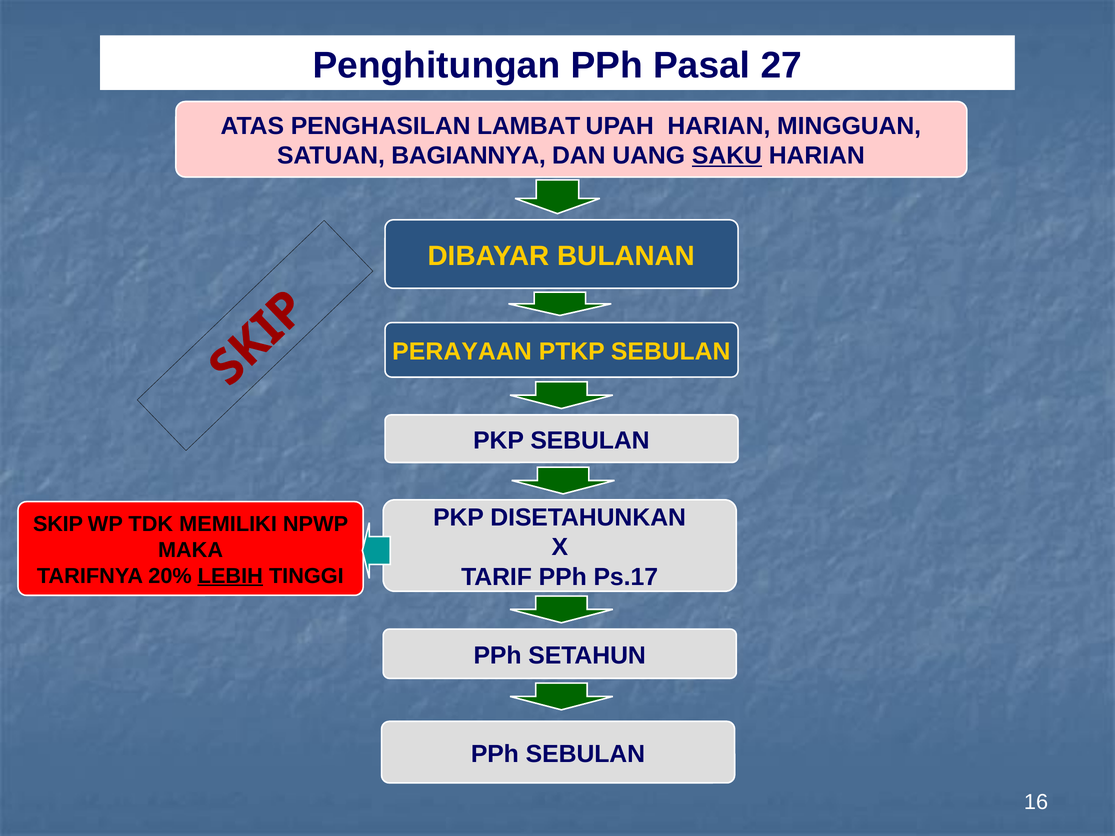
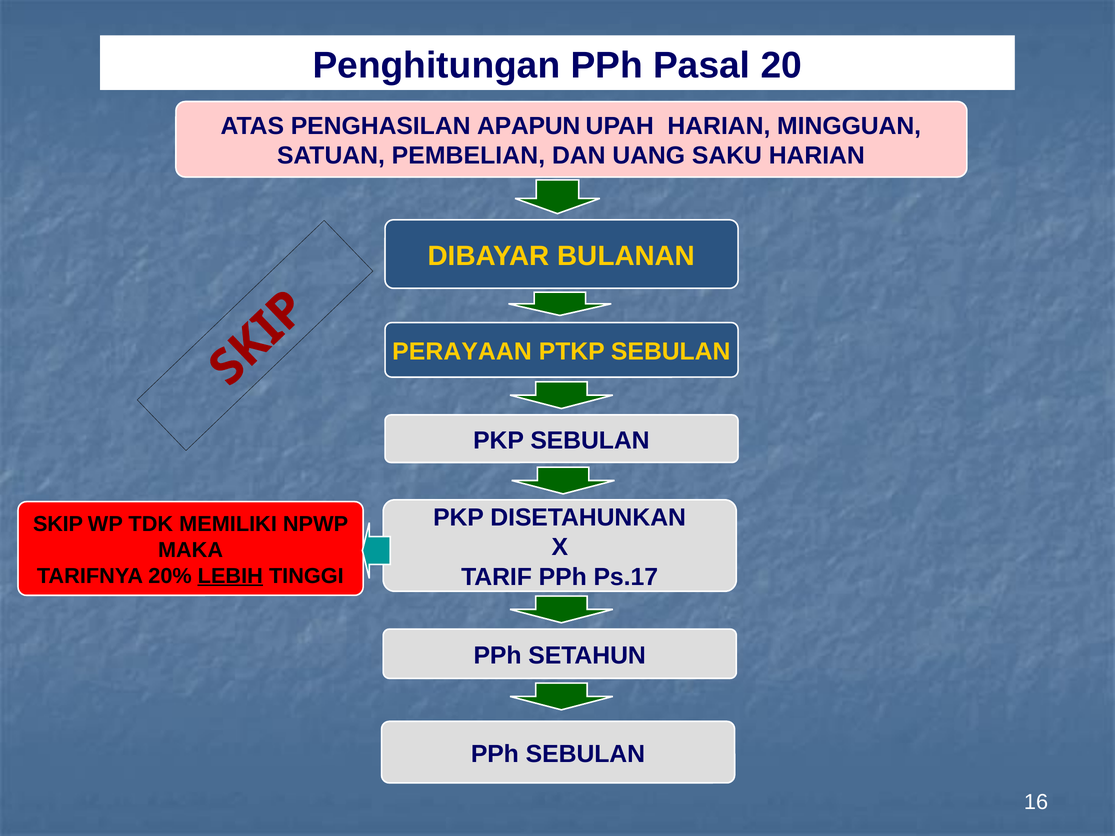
27: 27 -> 20
LAMBAT: LAMBAT -> APAPUN
BAGIANNYA: BAGIANNYA -> PEMBELIAN
SAKU underline: present -> none
